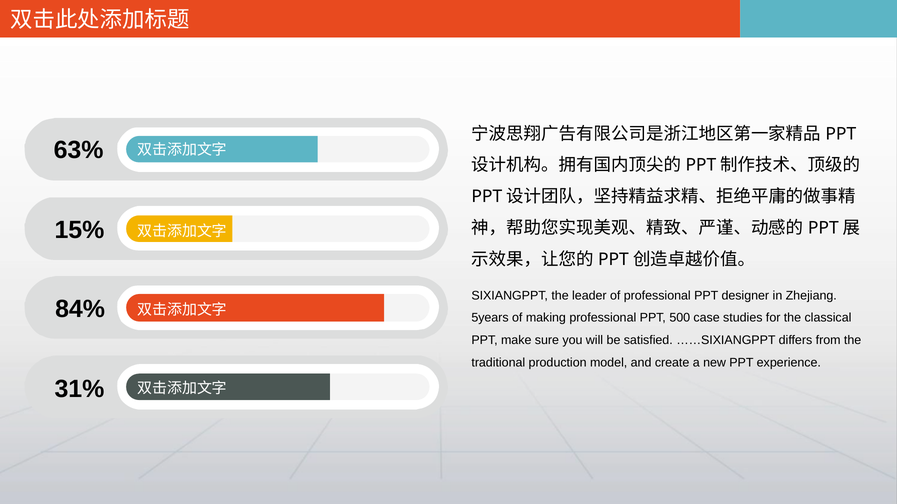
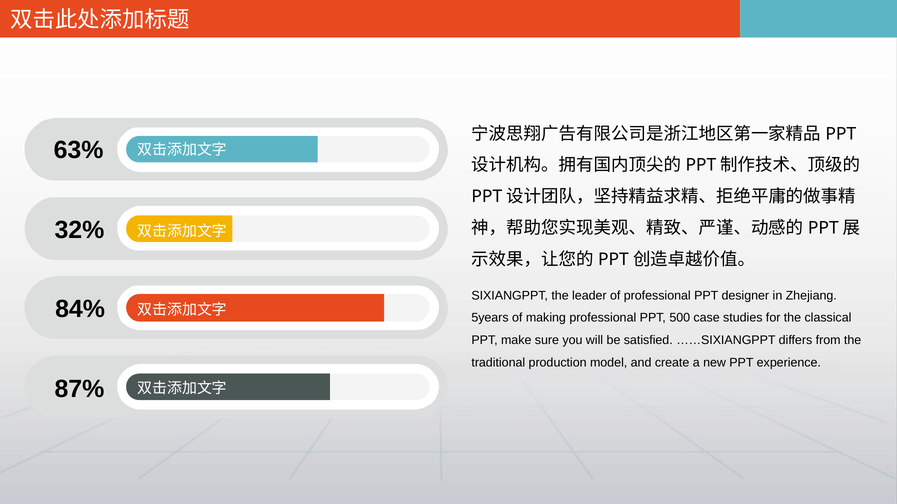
15%: 15% -> 32%
31%: 31% -> 87%
